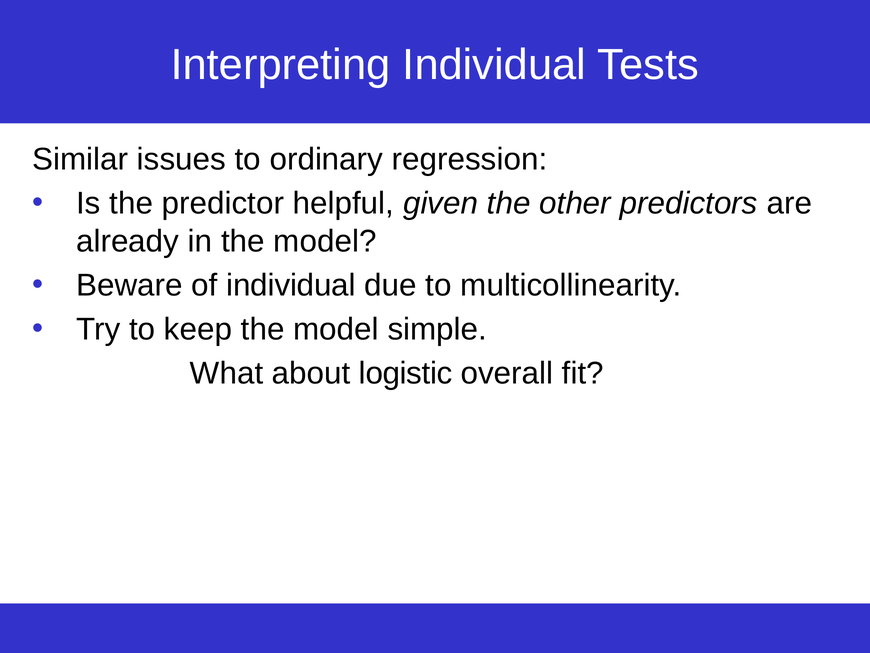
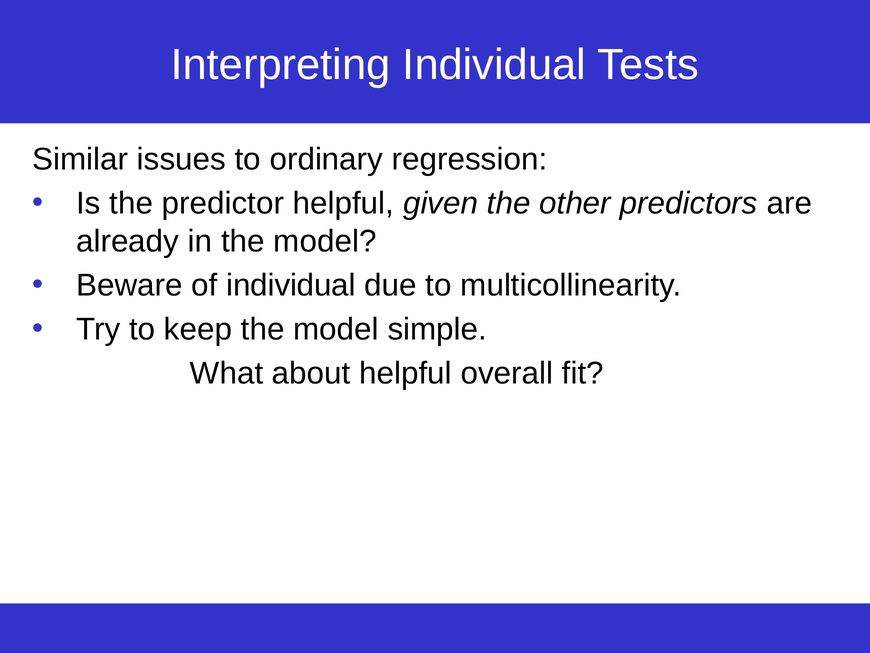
about logistic: logistic -> helpful
